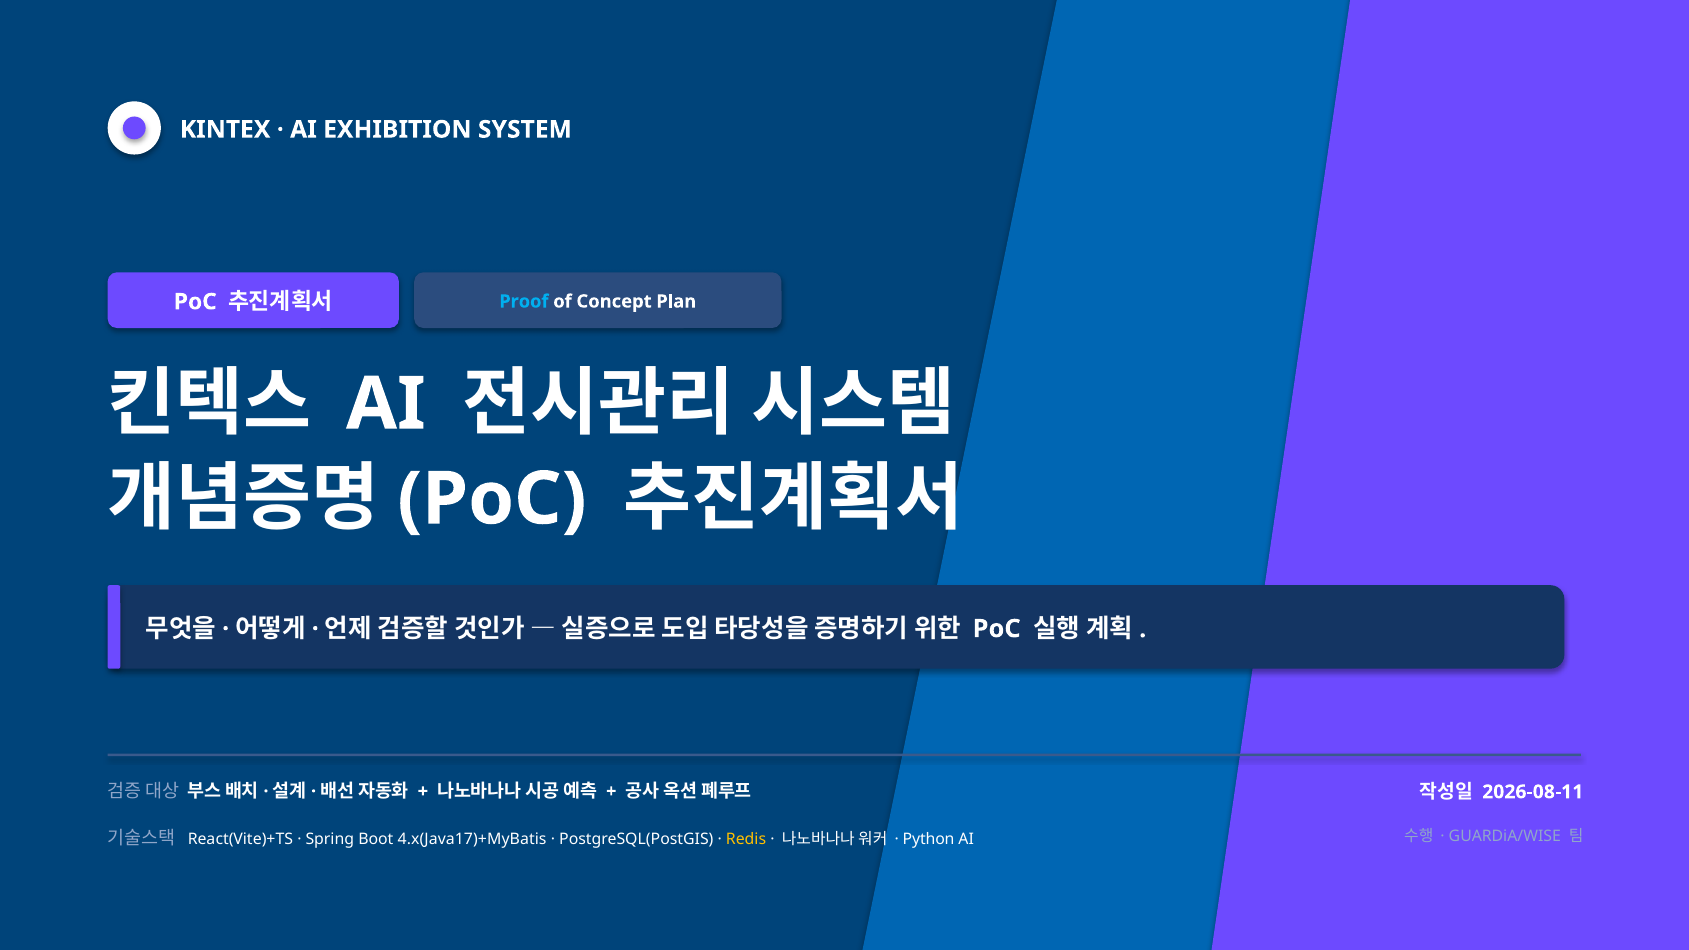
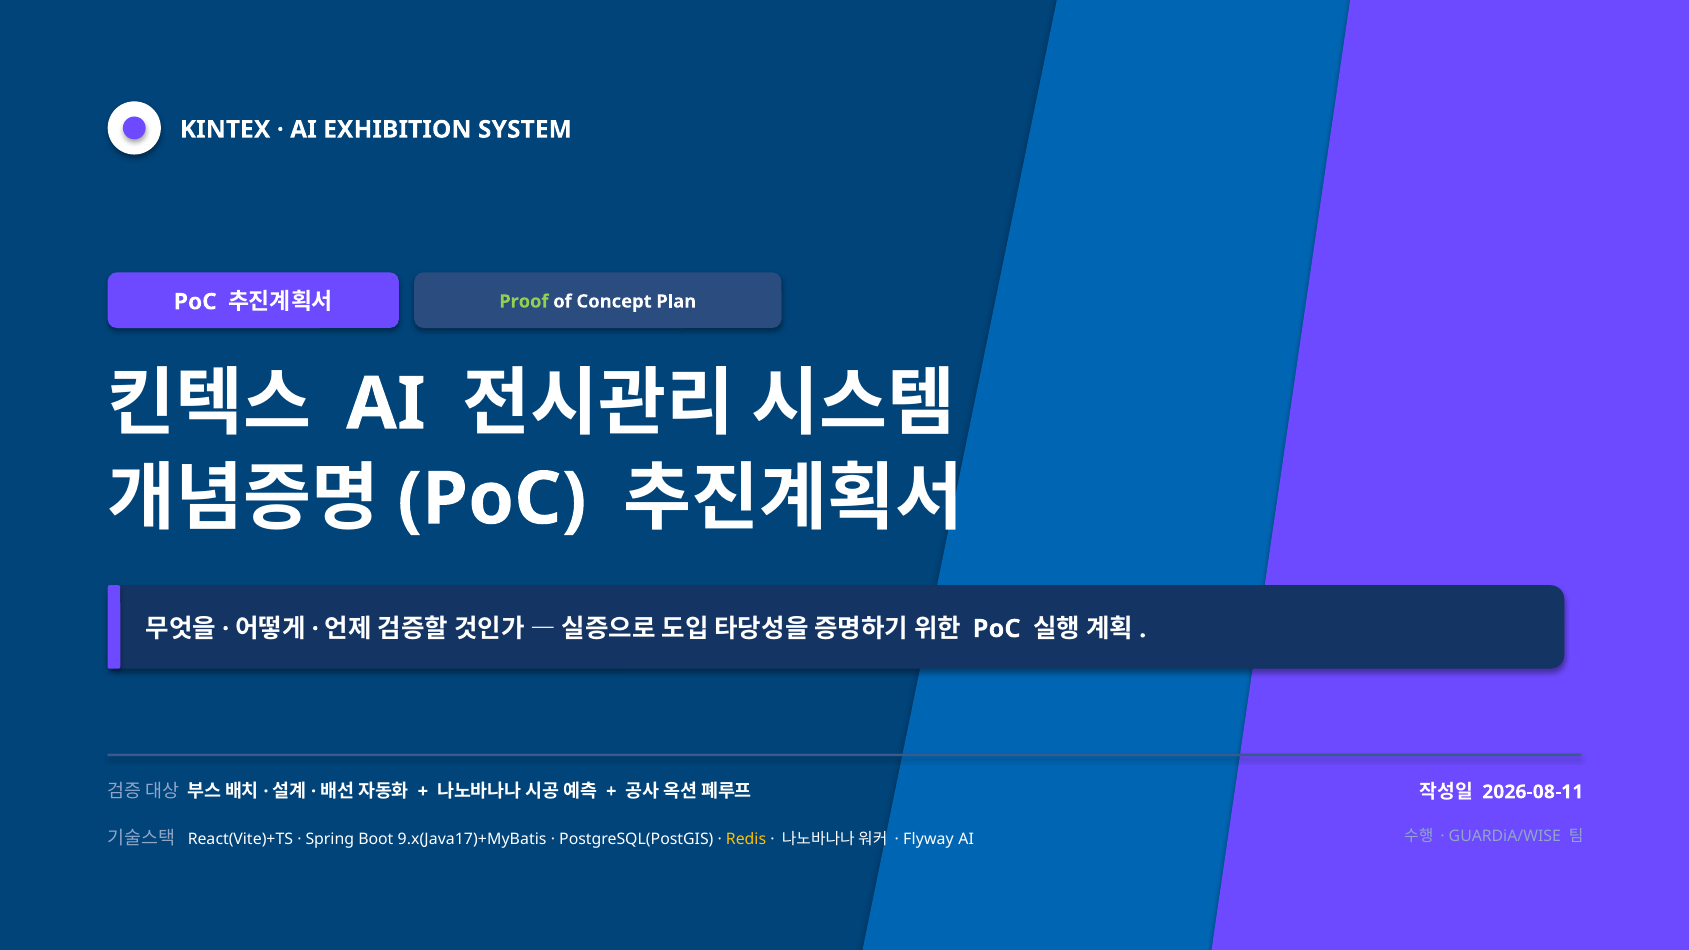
Proof colour: light blue -> light green
4.x(Java17)+MyBatis: 4.x(Java17)+MyBatis -> 9.x(Java17)+MyBatis
Python: Python -> Flyway
